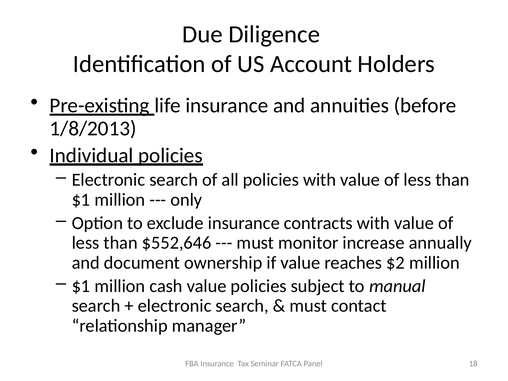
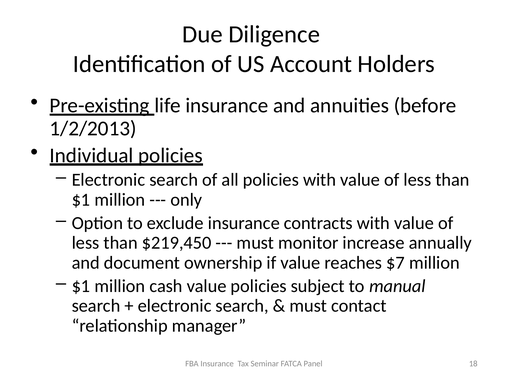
1/8/2013: 1/8/2013 -> 1/2/2013
$552,646: $552,646 -> $219,450
$2: $2 -> $7
